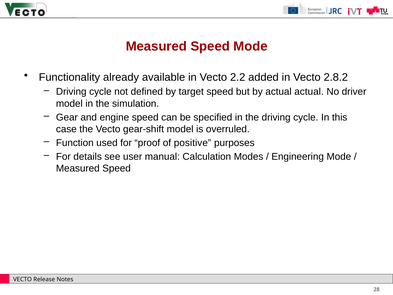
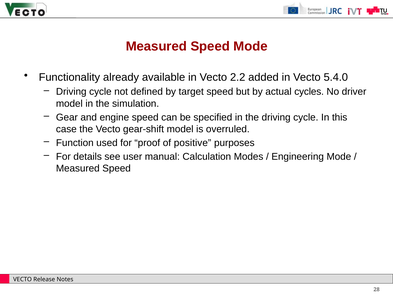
2.8.2: 2.8.2 -> 5.4.0
actual actual: actual -> cycles
